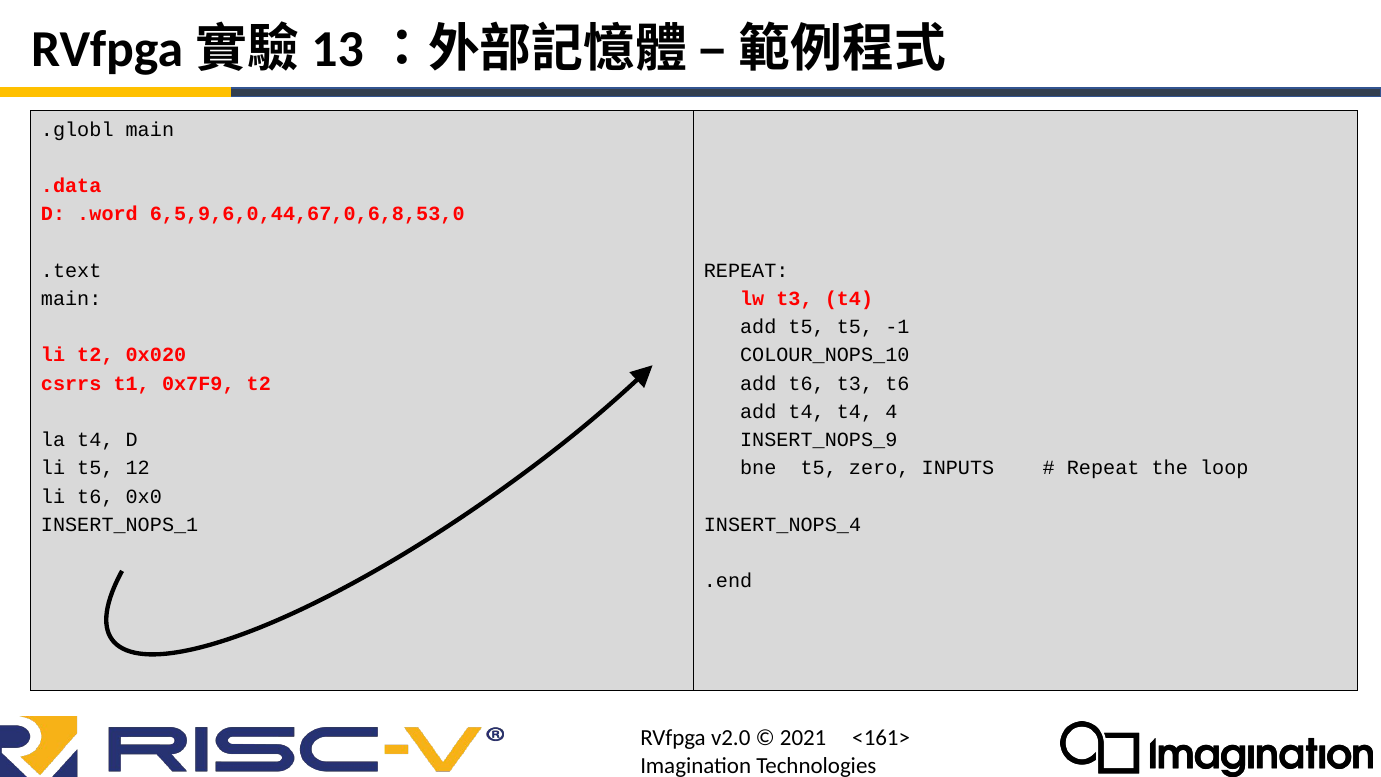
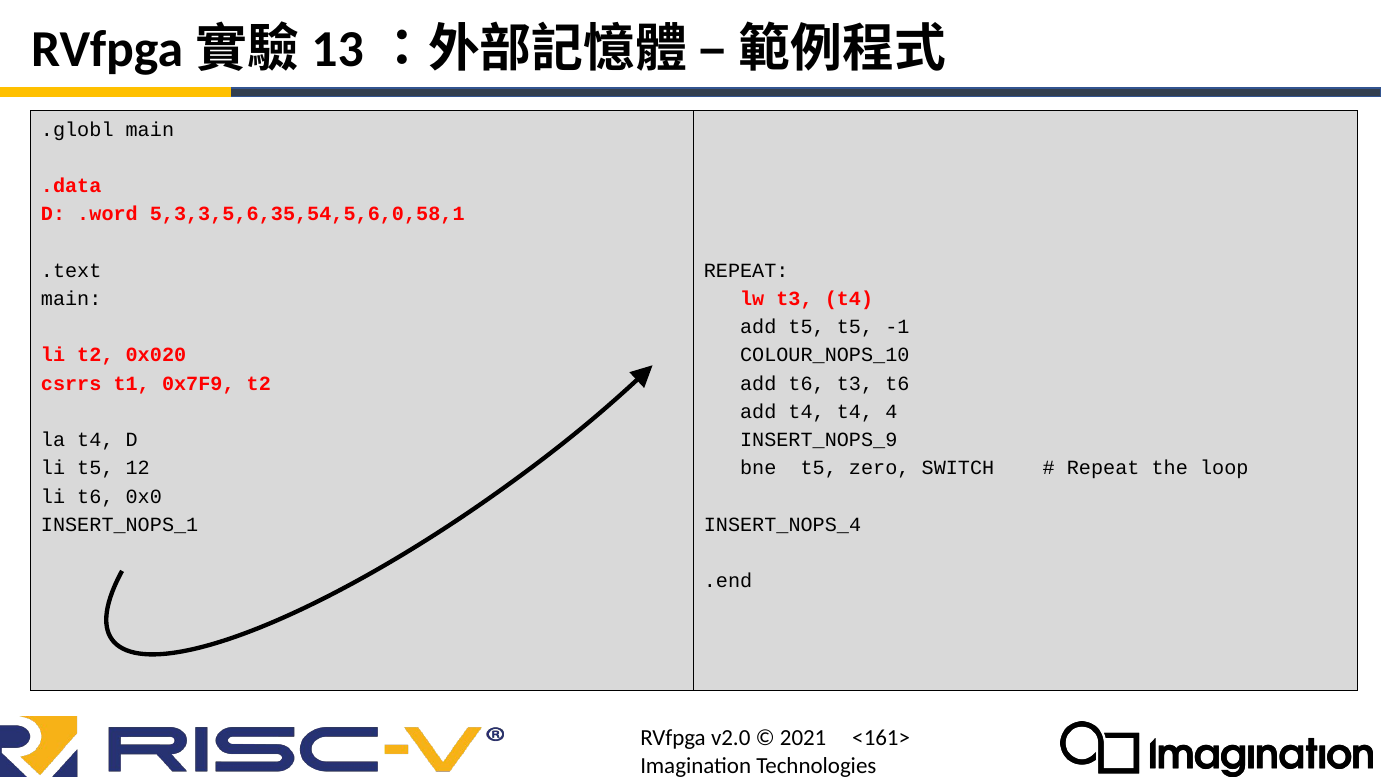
6,5,9,6,0,44,67,0,6,8,53,0: 6,5,9,6,0,44,67,0,6,8,53,0 -> 5,3,3,5,6,35,54,5,6,0,58,1
INPUTS: INPUTS -> SWITCH
